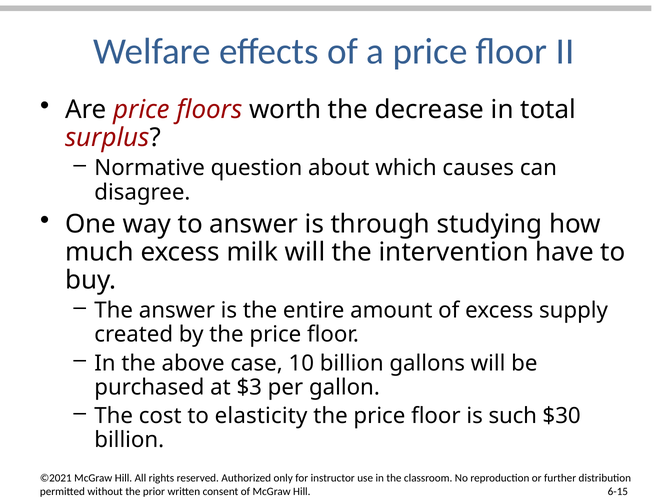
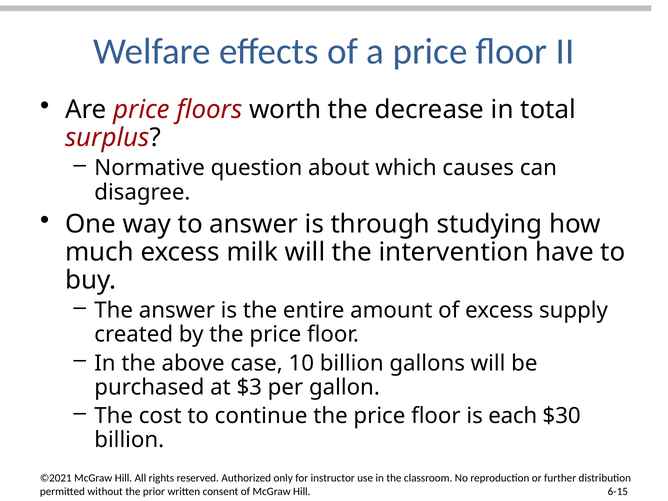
elasticity: elasticity -> continue
such: such -> each
